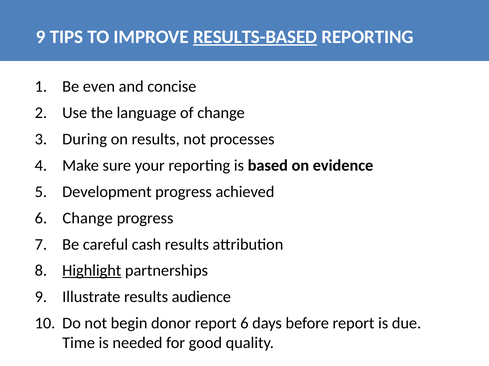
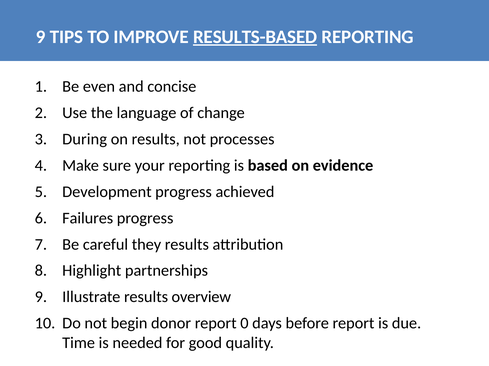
Change at (88, 218): Change -> Failures
cash: cash -> they
Highlight underline: present -> none
audience: audience -> overview
report 6: 6 -> 0
